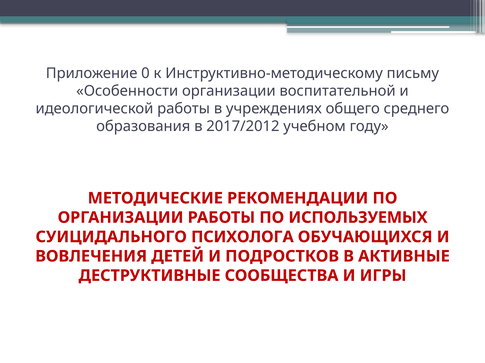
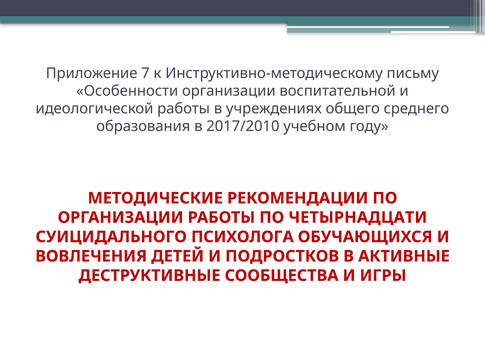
0: 0 -> 7
2017/2012: 2017/2012 -> 2017/2010
ИСПОЛЬЗУЕМЫХ: ИСПОЛЬЗУЕМЫХ -> ЧЕТЫРНАДЦАТИ
